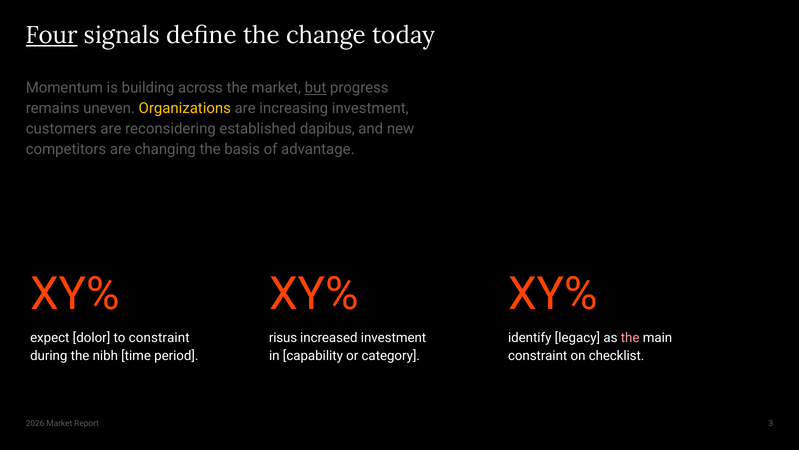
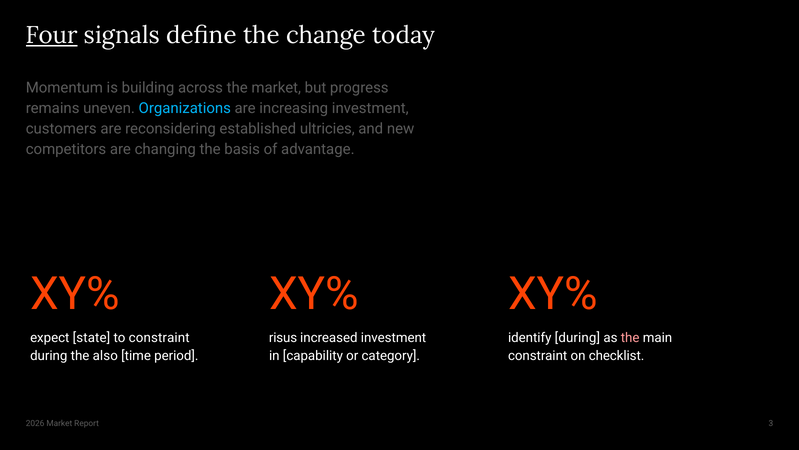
but underline: present -> none
Organizations colour: yellow -> light blue
dapibus: dapibus -> ultricies
dolor: dolor -> state
identify legacy: legacy -> during
nibh: nibh -> also
